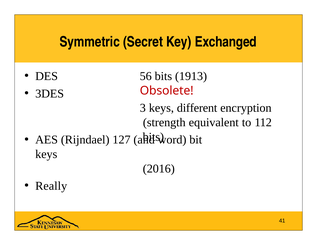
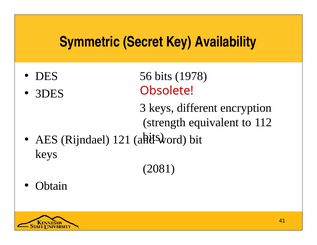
Exchanged: Exchanged -> Availability
1913: 1913 -> 1978
127: 127 -> 121
2016: 2016 -> 2081
Really: Really -> Obtain
